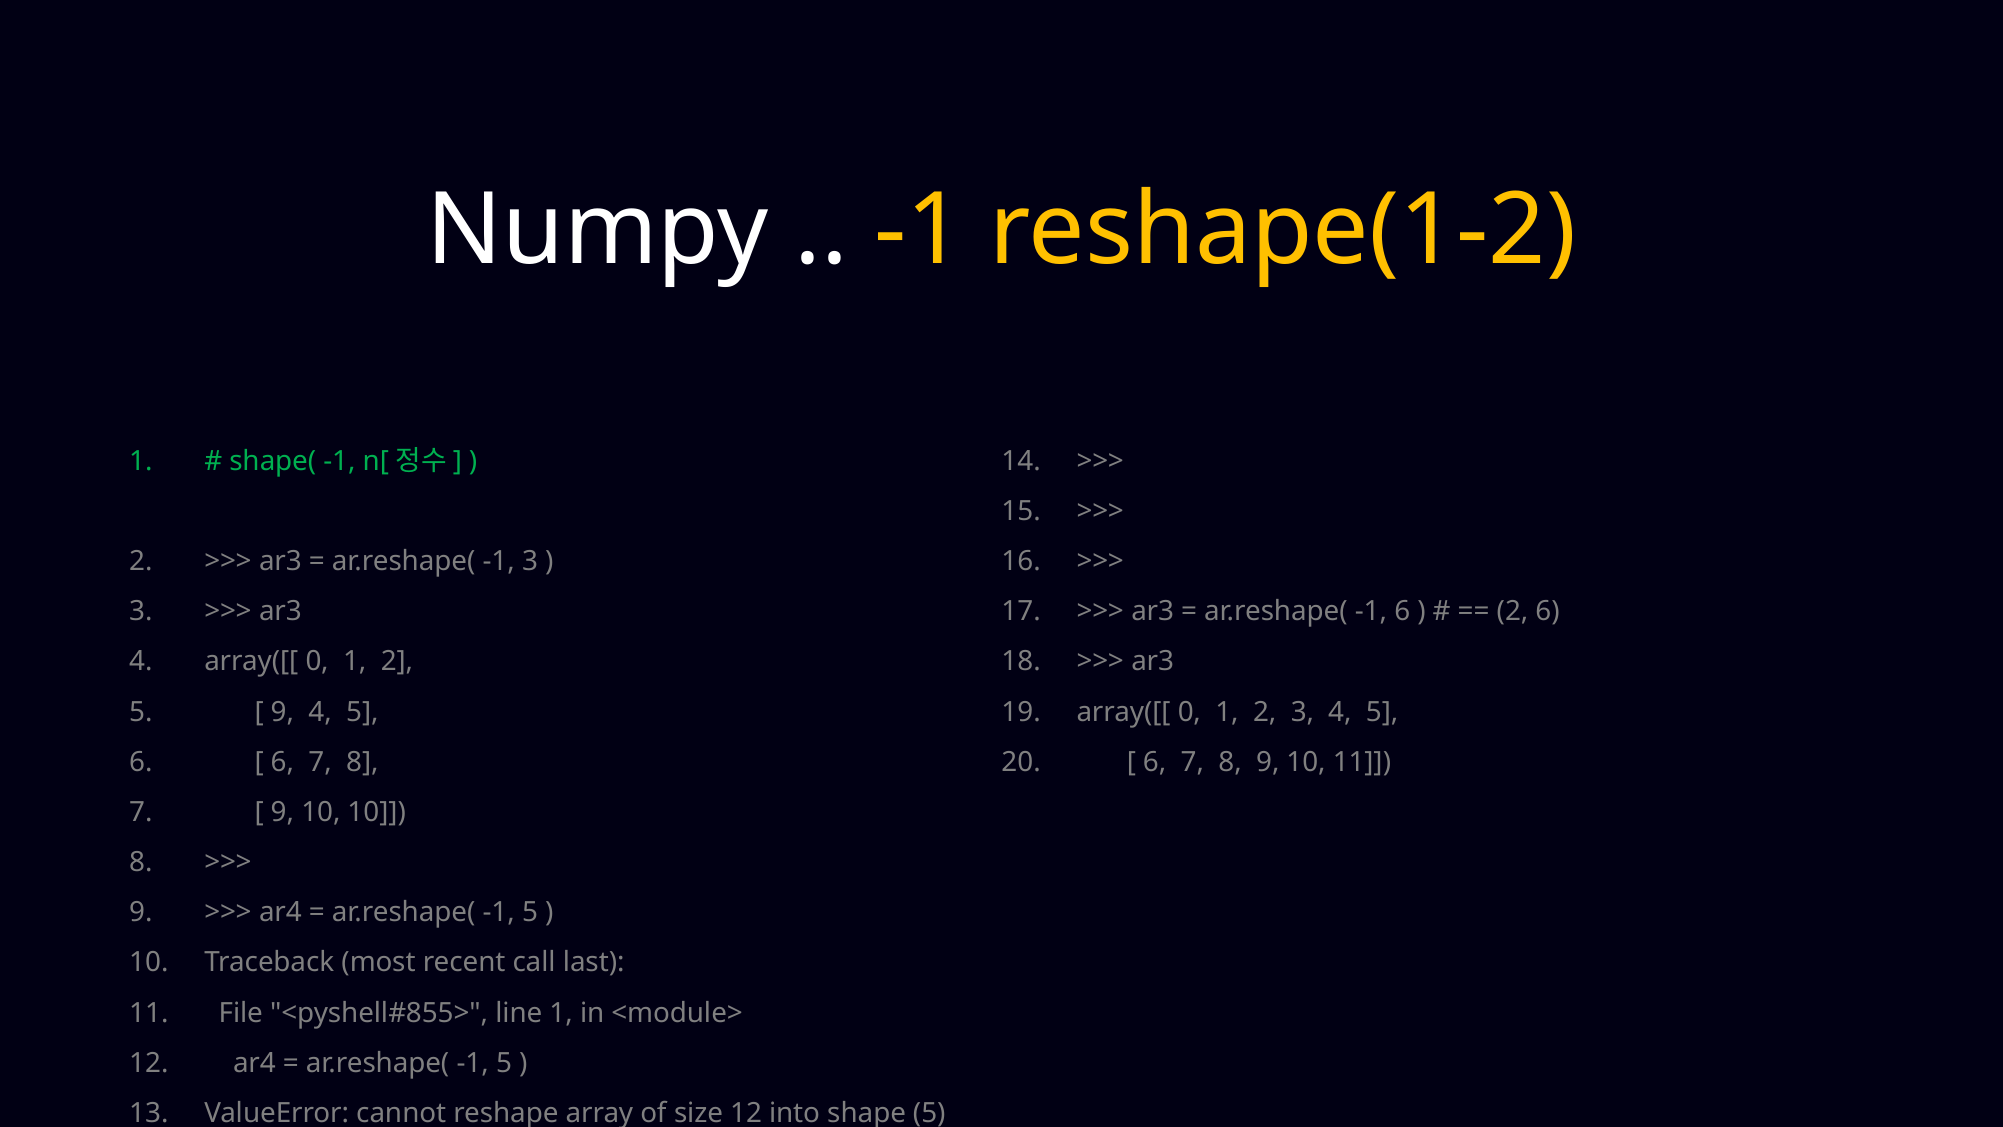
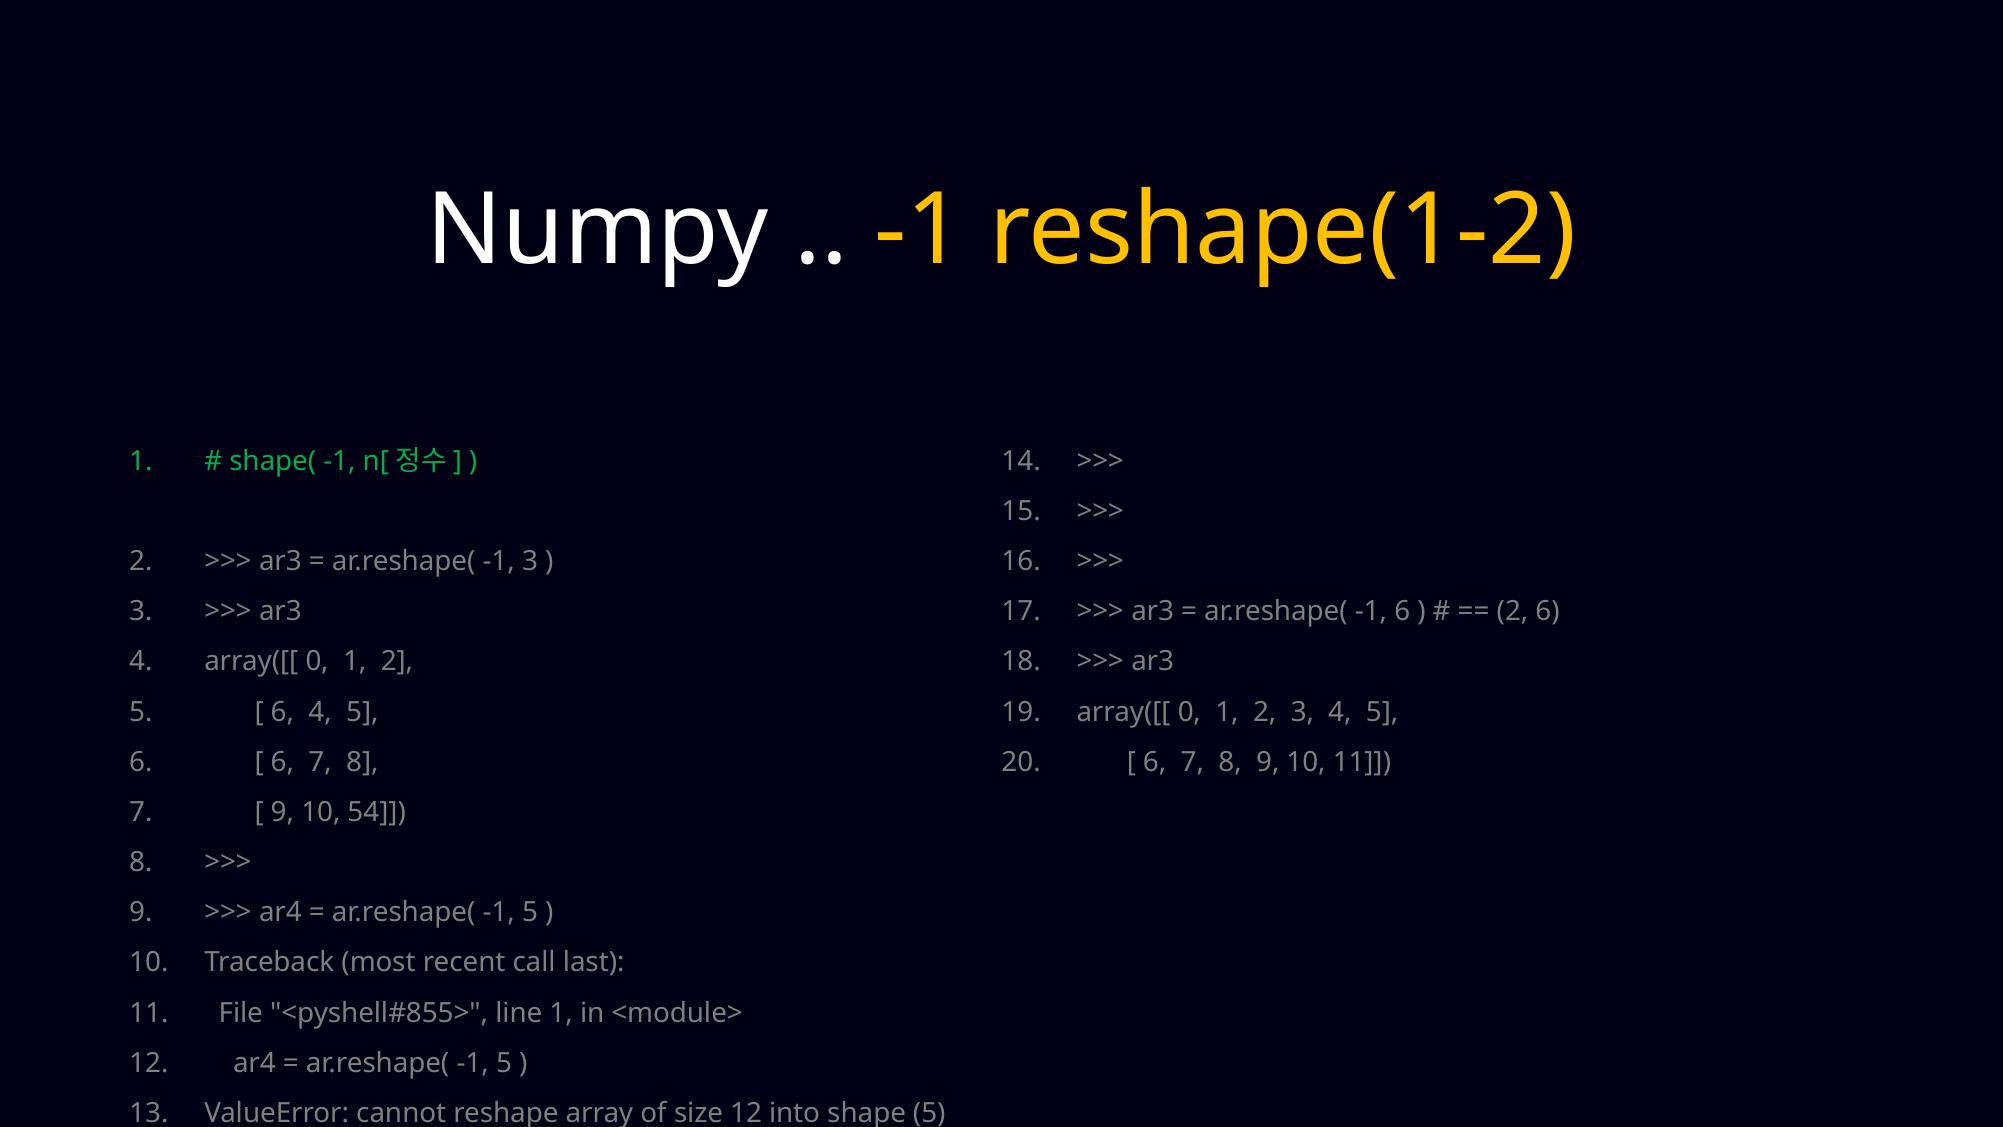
9 at (282, 712): 9 -> 6
10 10: 10 -> 54
